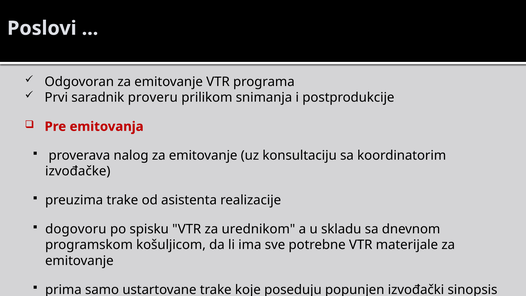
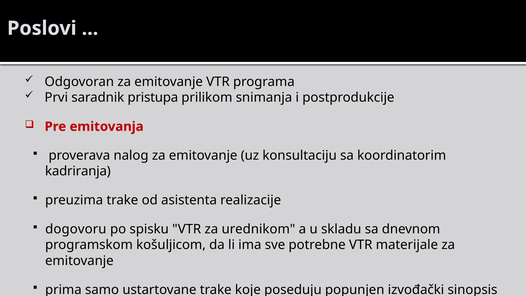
proveru: proveru -> pristupa
izvođačke: izvođačke -> kadriranja
